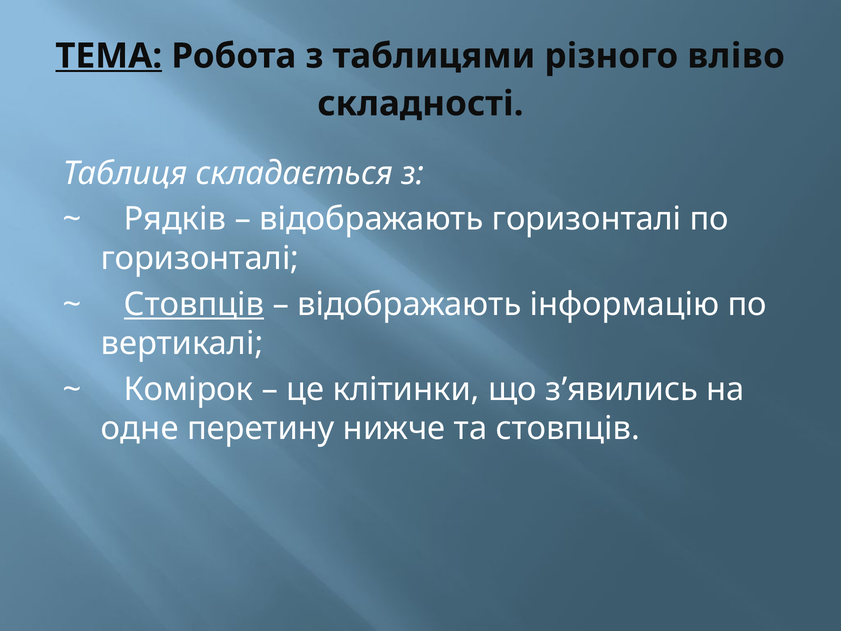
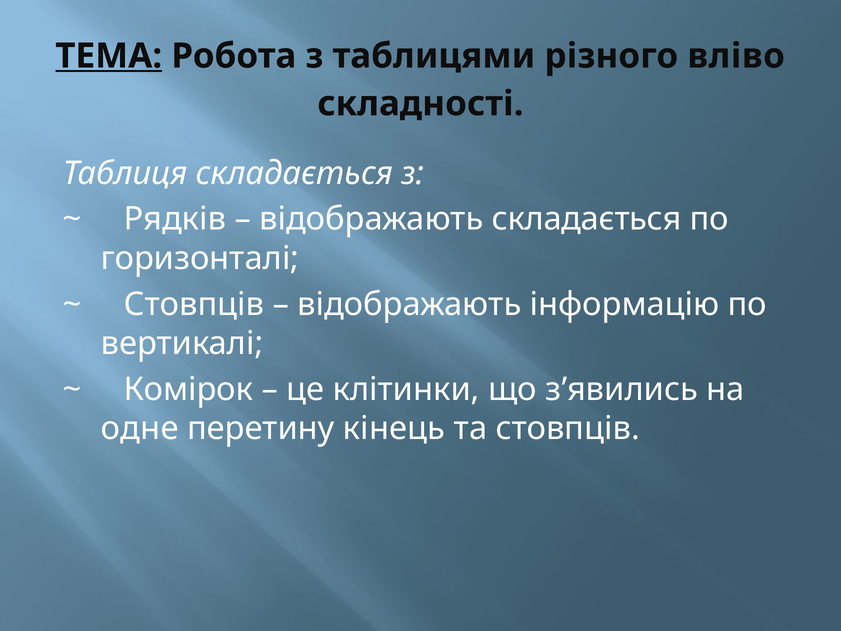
відображають горизонталі: горизонталі -> складається
Стовпців at (194, 304) underline: present -> none
нижче: нижче -> кінець
